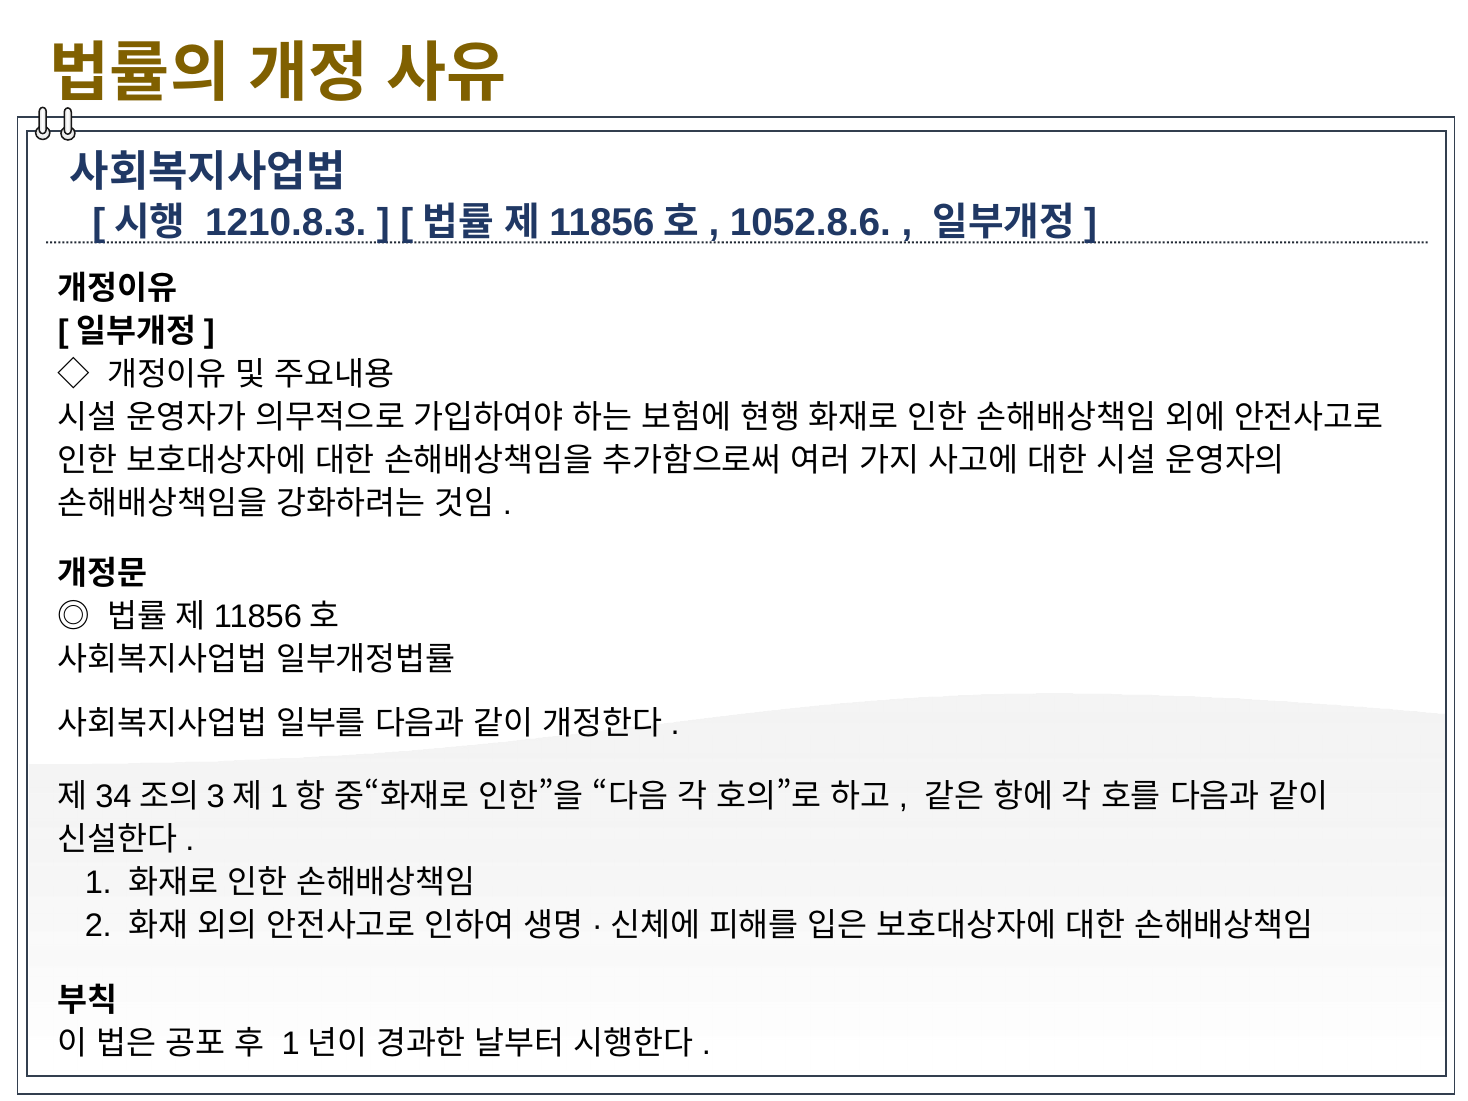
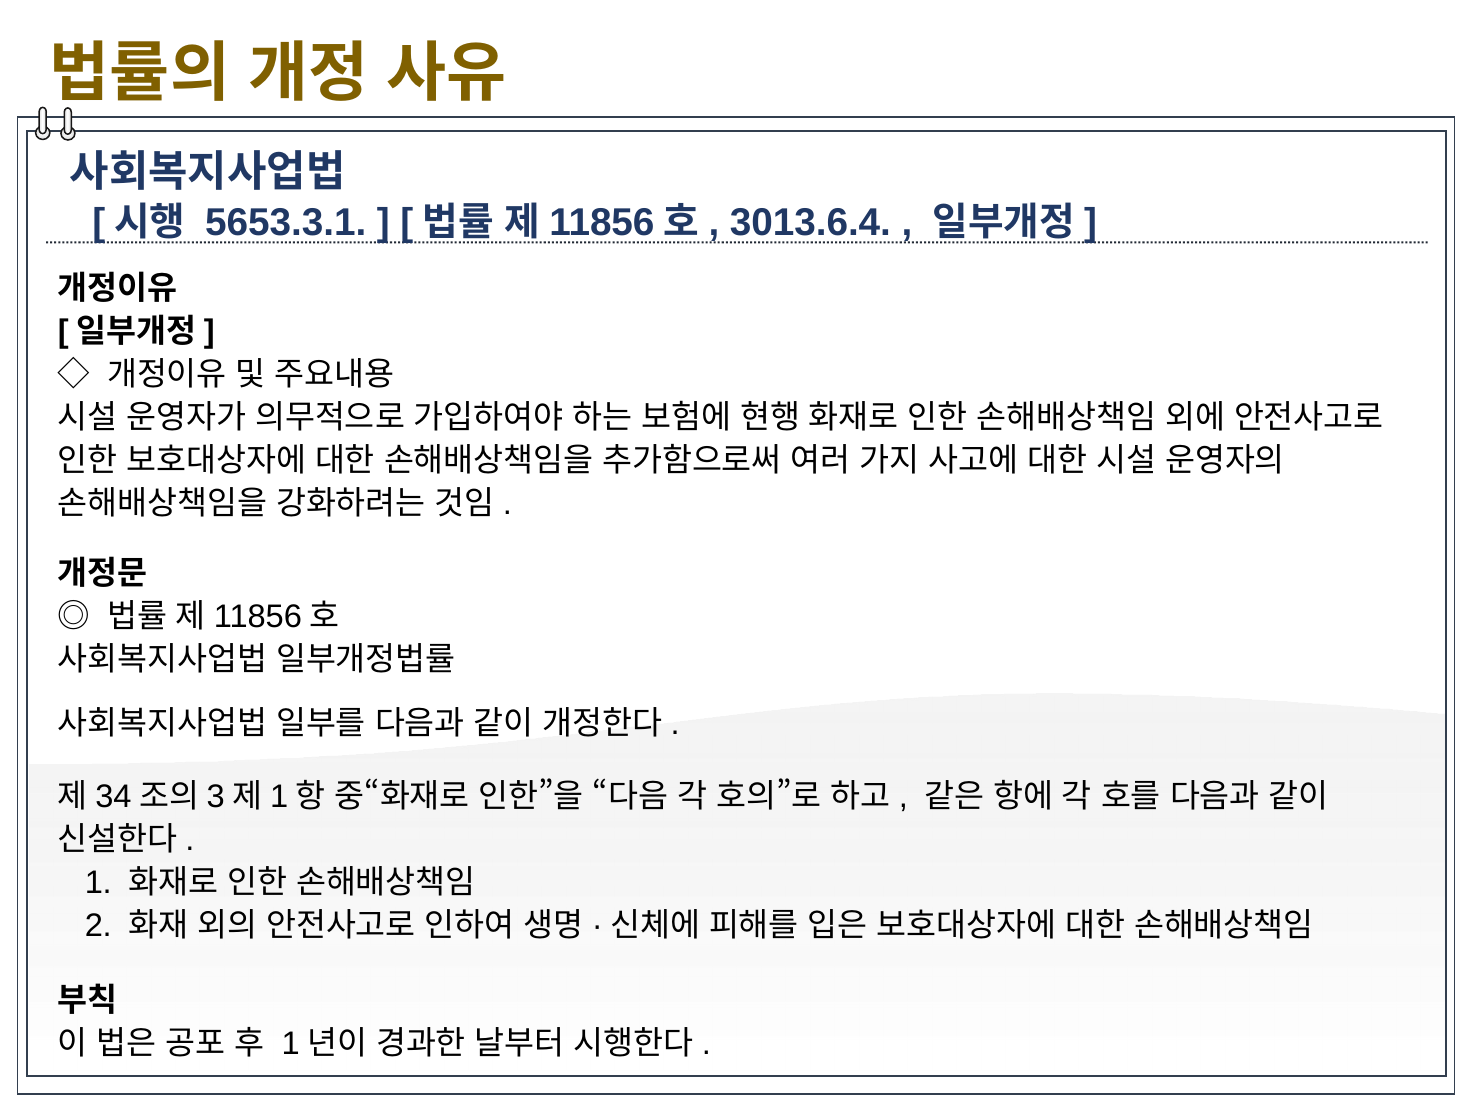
1210.8.3: 1210.8.3 -> 5653.3.1
1052.8.6: 1052.8.6 -> 3013.6.4
